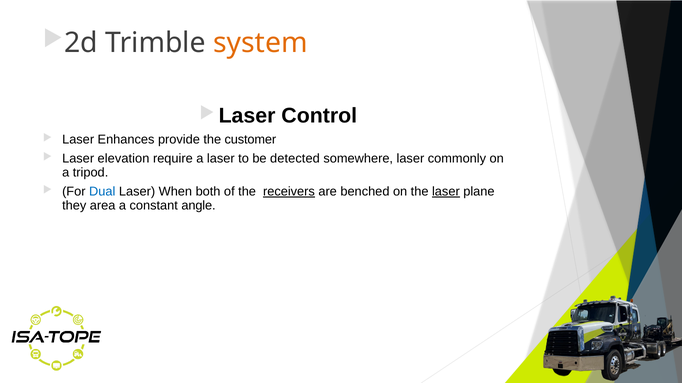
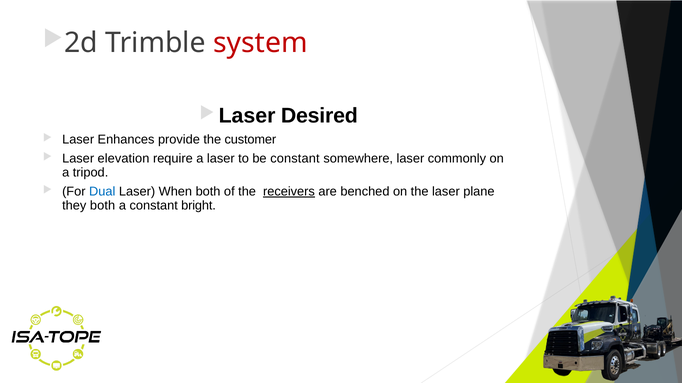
system colour: orange -> red
Control: Control -> Desired
be detected: detected -> constant
laser at (446, 192) underline: present -> none
they area: area -> both
angle: angle -> bright
